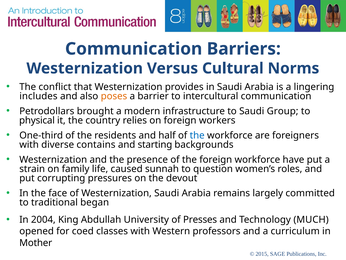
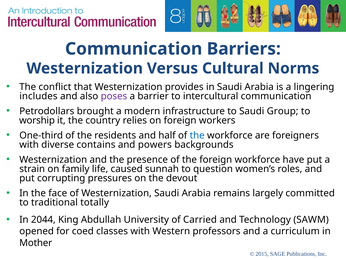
poses colour: orange -> purple
physical: physical -> worship
starting: starting -> powers
began: began -> totally
2004: 2004 -> 2044
Presses: Presses -> Carried
MUCH: MUCH -> SAWM
